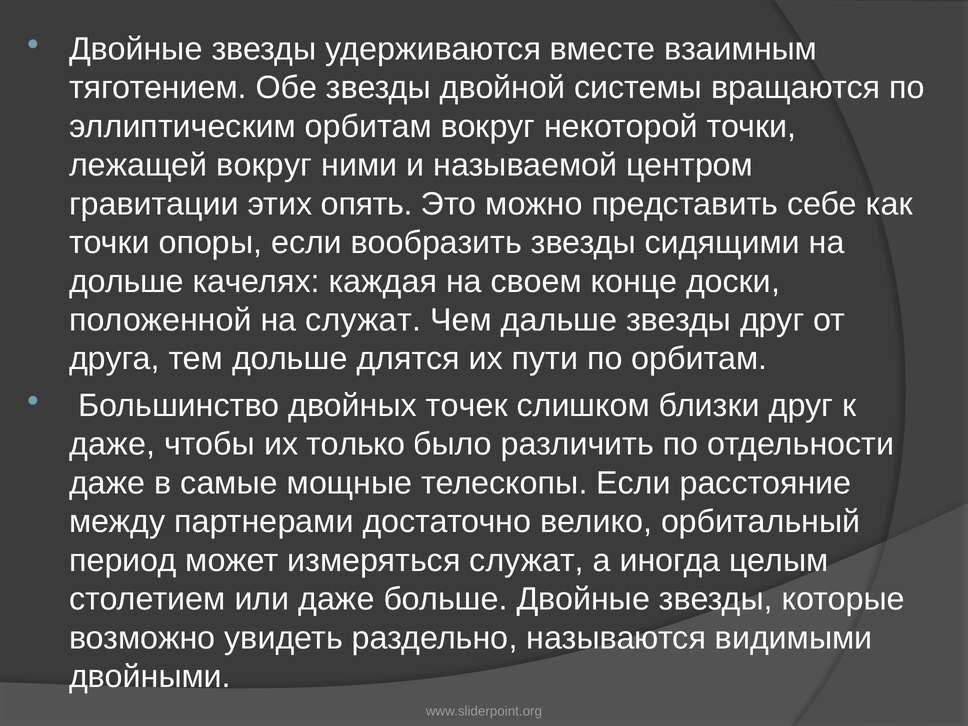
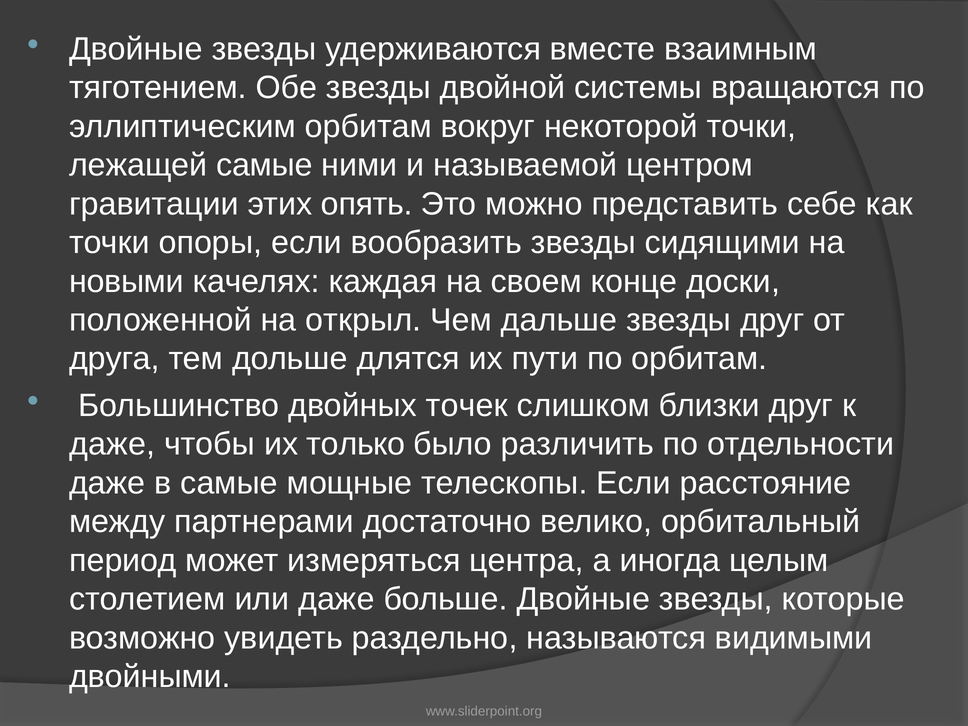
лежащей вокруг: вокруг -> самые
дольше at (127, 281): дольше -> новыми
на служат: служат -> открыл
измеряться служат: служат -> центра
